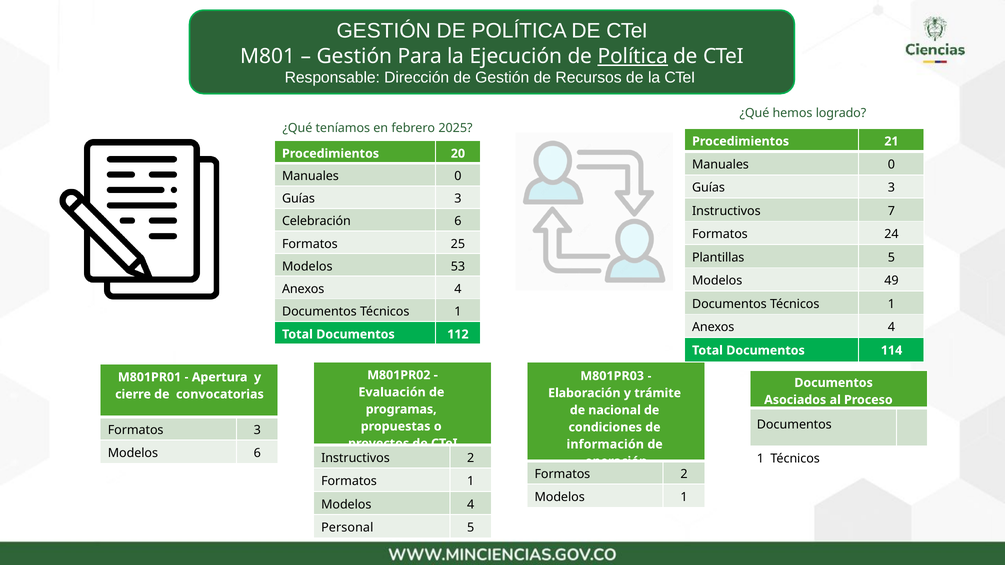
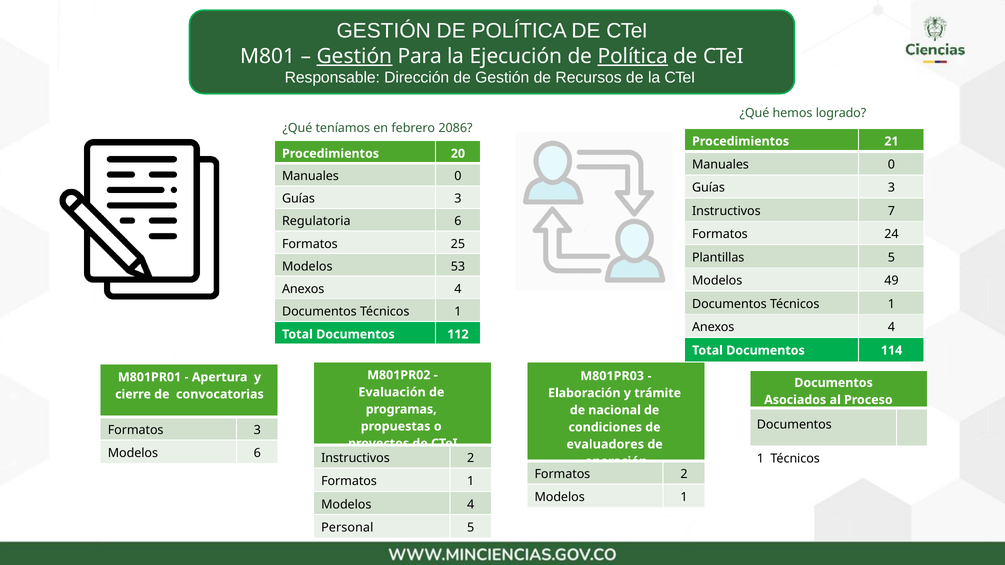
Gestión at (355, 56) underline: none -> present
2025: 2025 -> 2086
Celebración: Celebración -> Regulatoria
información: información -> evaluadores
